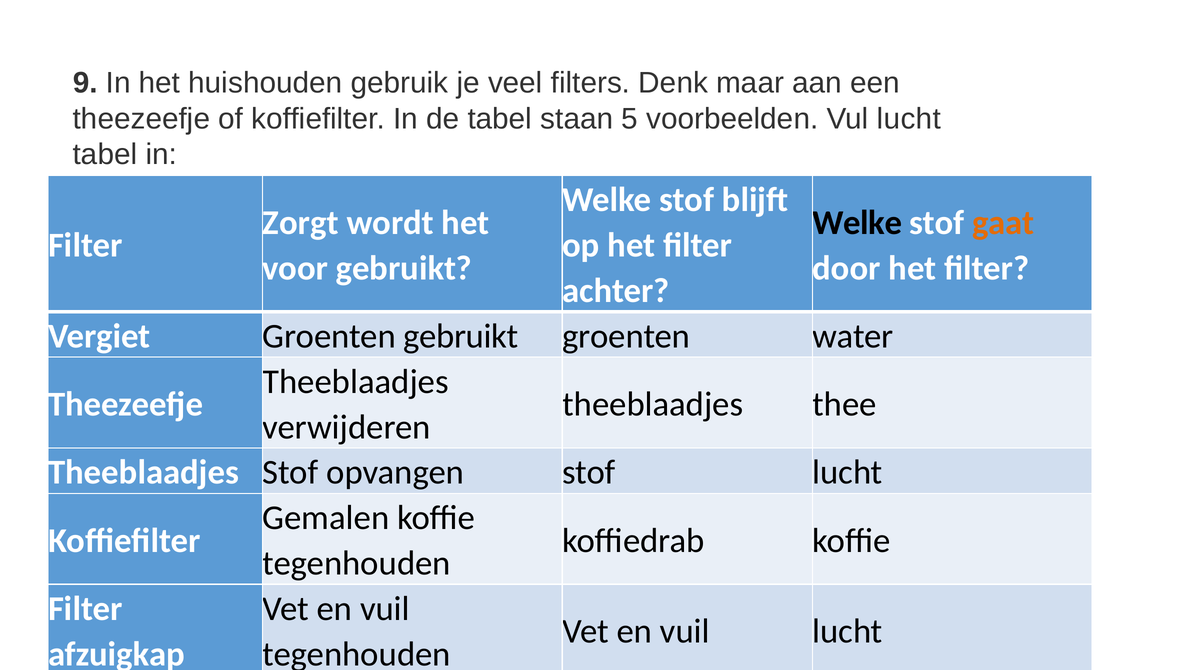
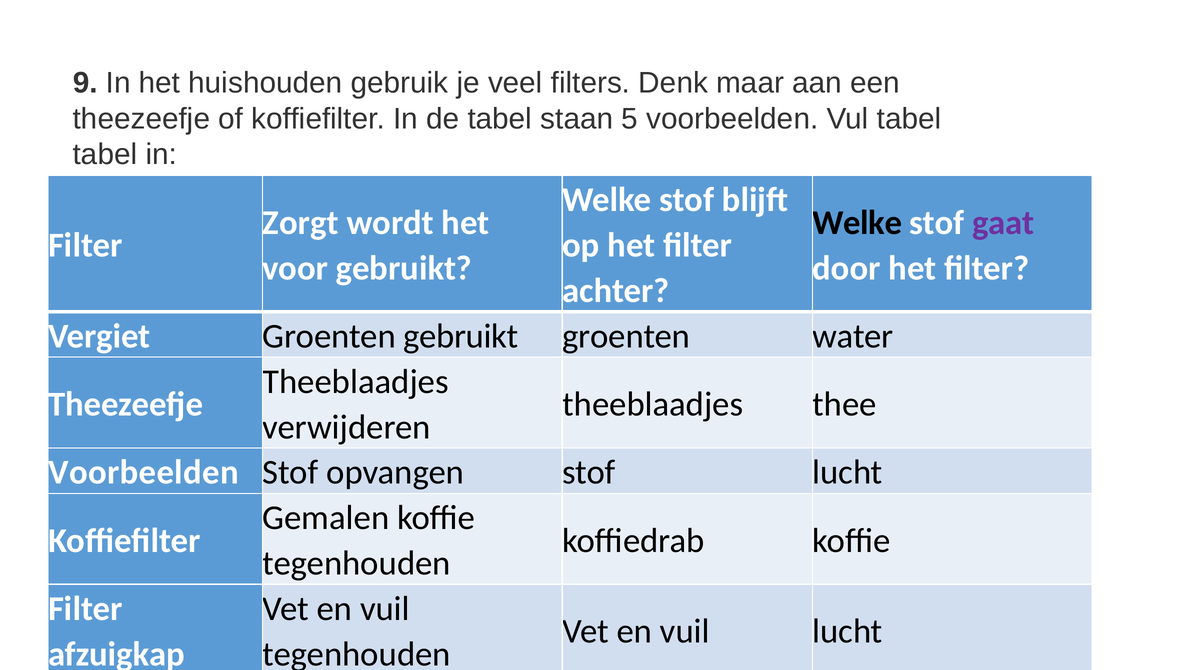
Vul lucht: lucht -> tabel
gaat colour: orange -> purple
Theeblaadjes at (144, 472): Theeblaadjes -> Voorbeelden
